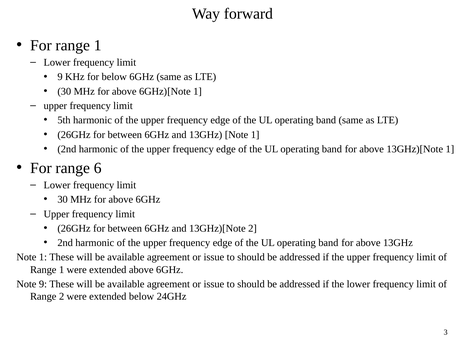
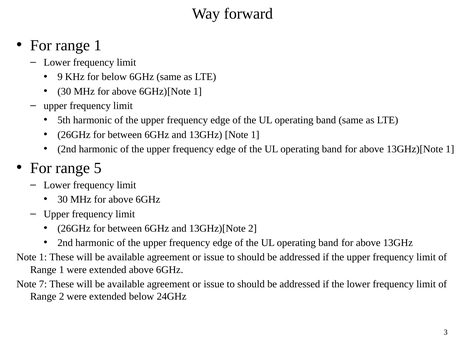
6: 6 -> 5
Note 9: 9 -> 7
